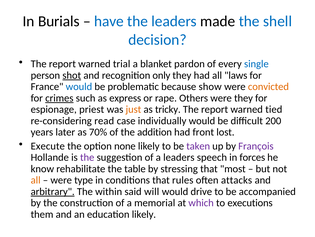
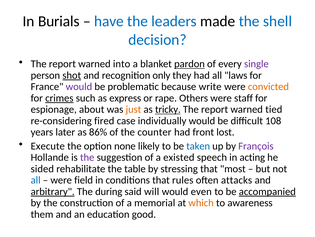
trial: trial -> into
pardon underline: none -> present
single colour: blue -> purple
would at (79, 86) colour: blue -> purple
show: show -> write
were they: they -> staff
priest: priest -> about
tricky underline: none -> present
read: read -> fired
200: 200 -> 108
70%: 70% -> 86%
addition: addition -> counter
taken colour: purple -> blue
a leaders: leaders -> existed
forces: forces -> acting
know: know -> sided
all at (36, 180) colour: orange -> blue
type: type -> field
within: within -> during
drive: drive -> even
accompanied underline: none -> present
which colour: purple -> orange
executions: executions -> awareness
education likely: likely -> good
